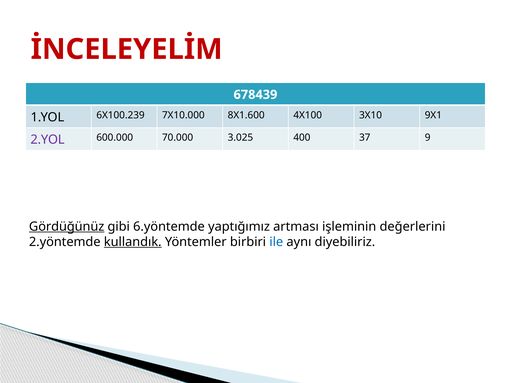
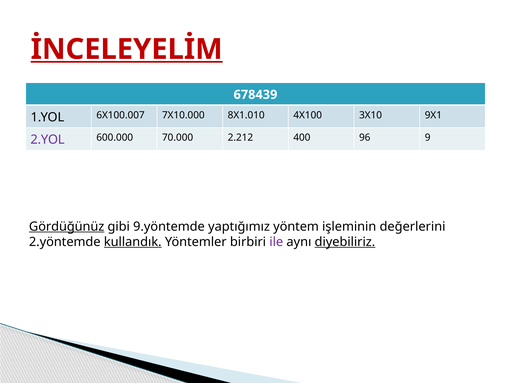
İNCELEYELİM underline: none -> present
6X100.239: 6X100.239 -> 6X100.007
8X1.600: 8X1.600 -> 8X1.010
3.025: 3.025 -> 2.212
37: 37 -> 96
6.yöntemde: 6.yöntemde -> 9.yöntemde
artması: artması -> yöntem
ile colour: blue -> purple
diyebiliriz underline: none -> present
